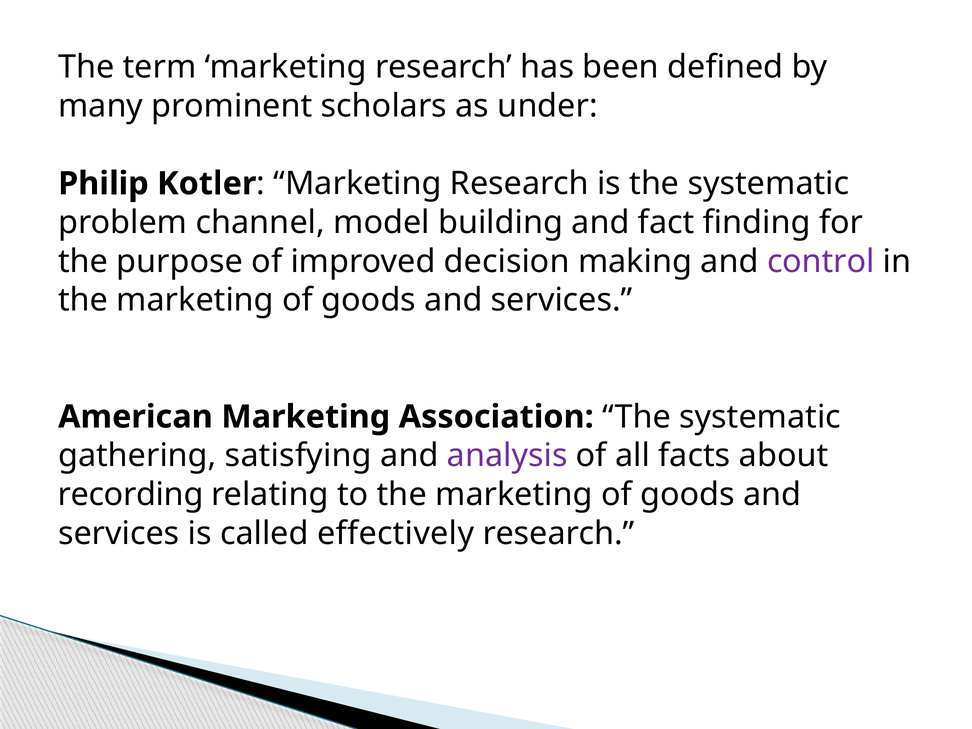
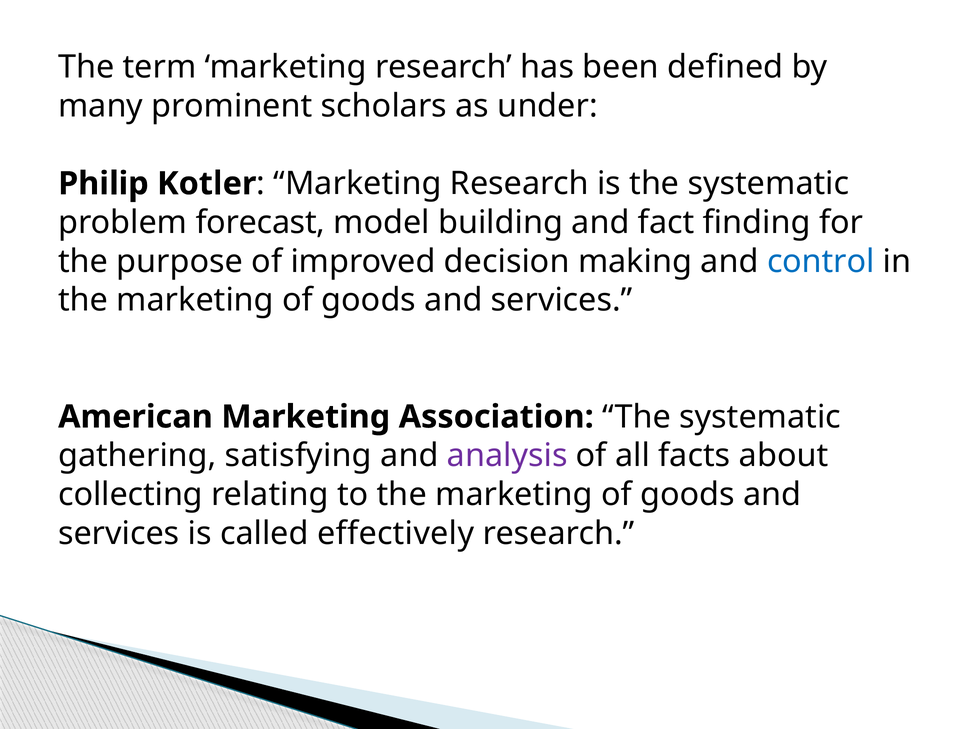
channel: channel -> forecast
control colour: purple -> blue
recording: recording -> collecting
